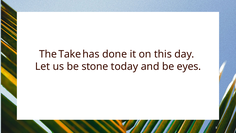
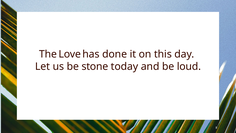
Take: Take -> Love
eyes: eyes -> loud
